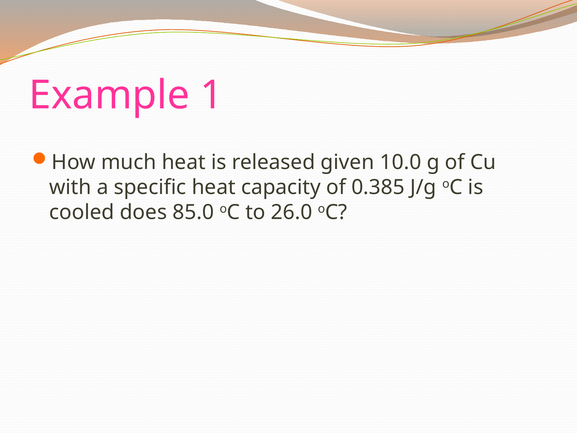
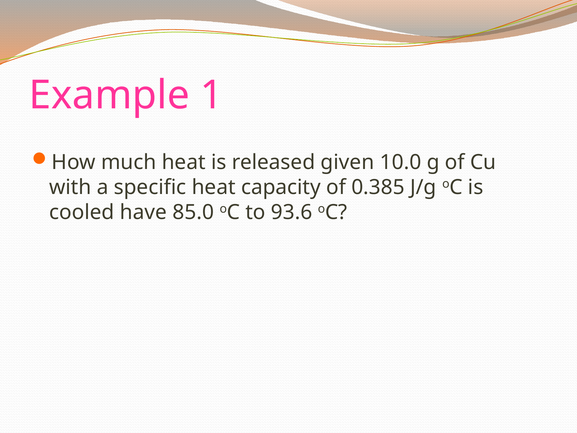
does: does -> have
26.0: 26.0 -> 93.6
